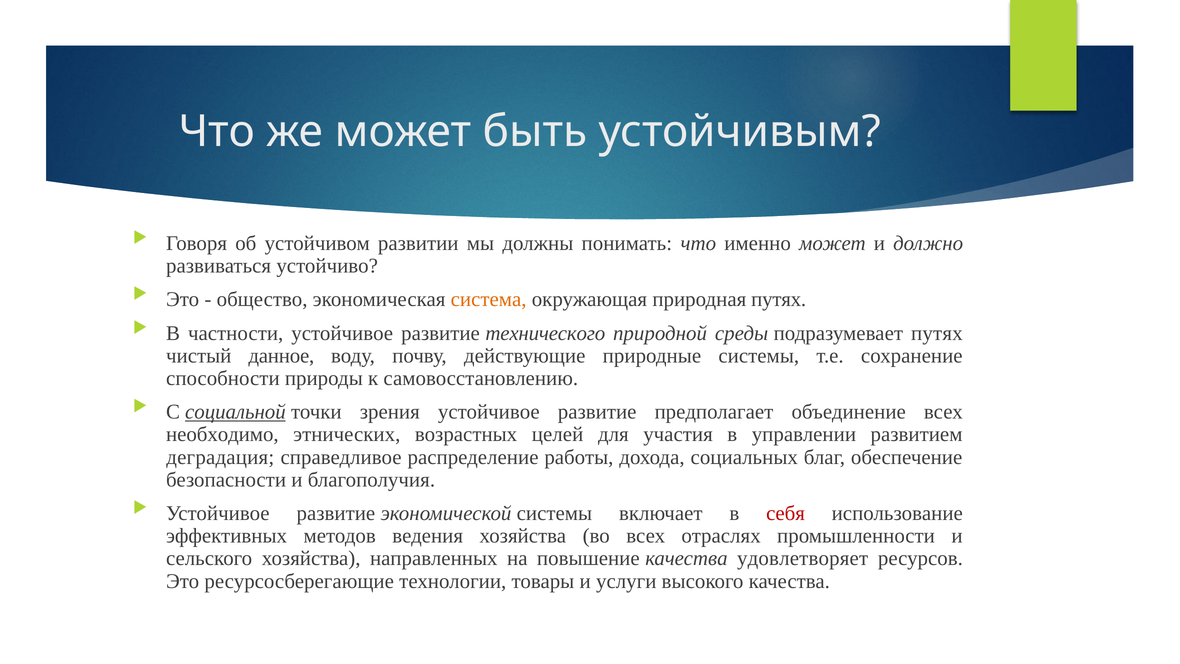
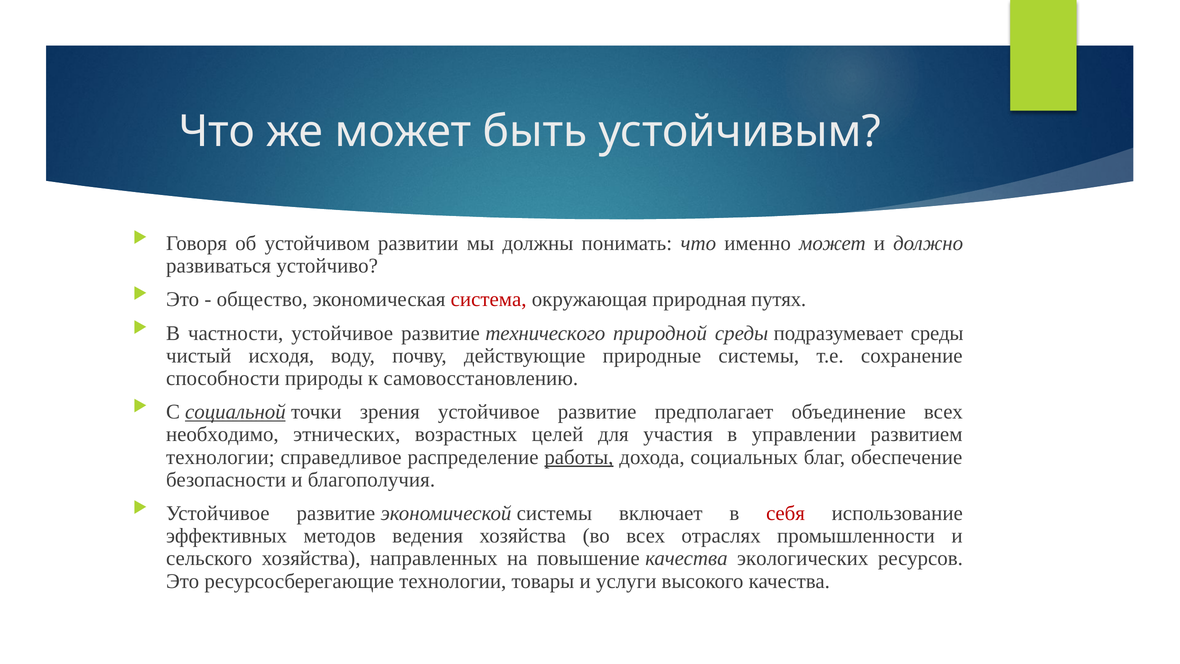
система colour: orange -> red
подразумевает путях: путях -> среды
данное: данное -> исходя
деградация at (220, 457): деградация -> технологии
работы underline: none -> present
удовлетворяет: удовлетворяет -> экологических
